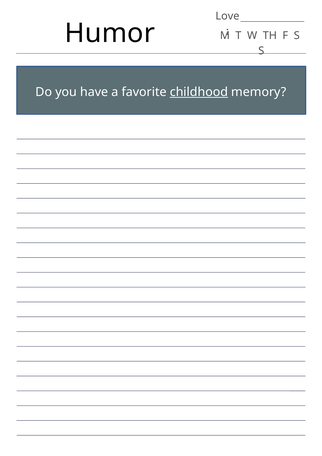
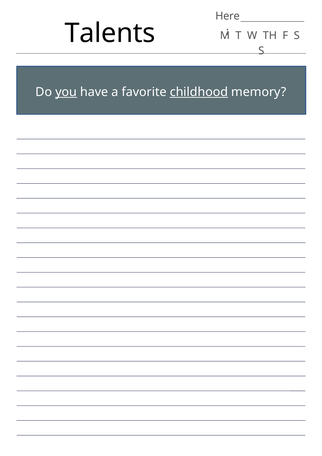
Love: Love -> Here
Humor: Humor -> Talents
you underline: none -> present
